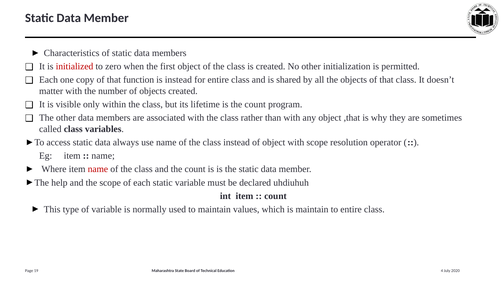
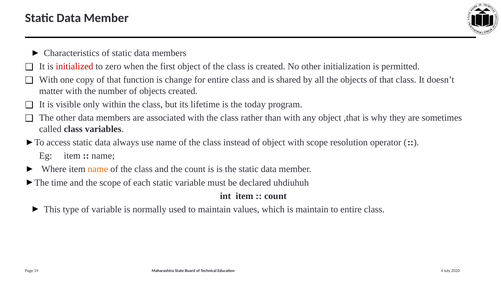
Each at (49, 80): Each -> With
is instead: instead -> change
is the count: count -> today
name at (98, 169) colour: red -> orange
help: help -> time
